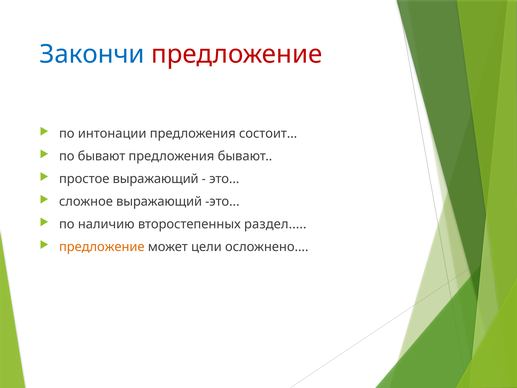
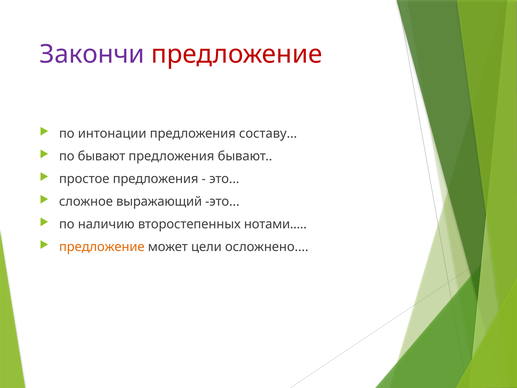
Закончи colour: blue -> purple
состоит: состоит -> составу
простое выражающий: выражающий -> предложения
раздел: раздел -> нотами
